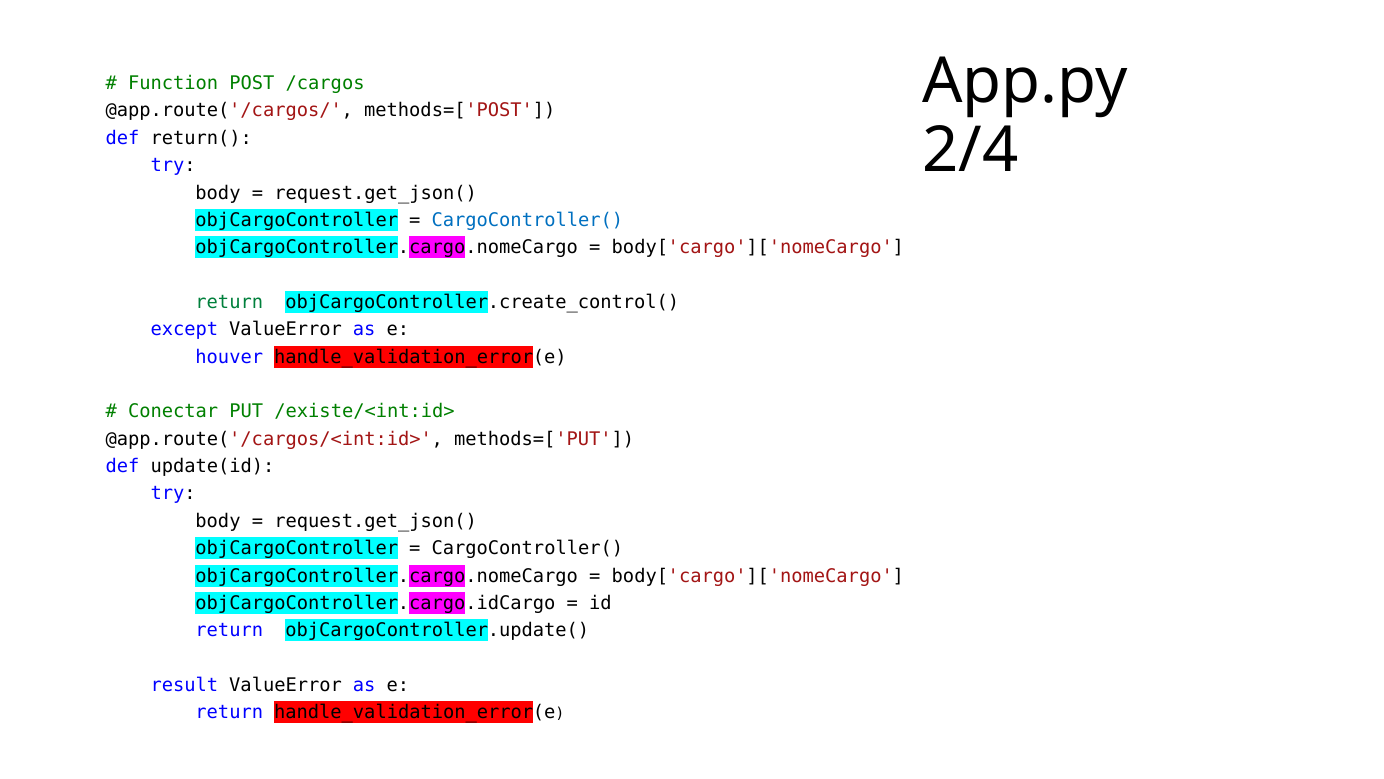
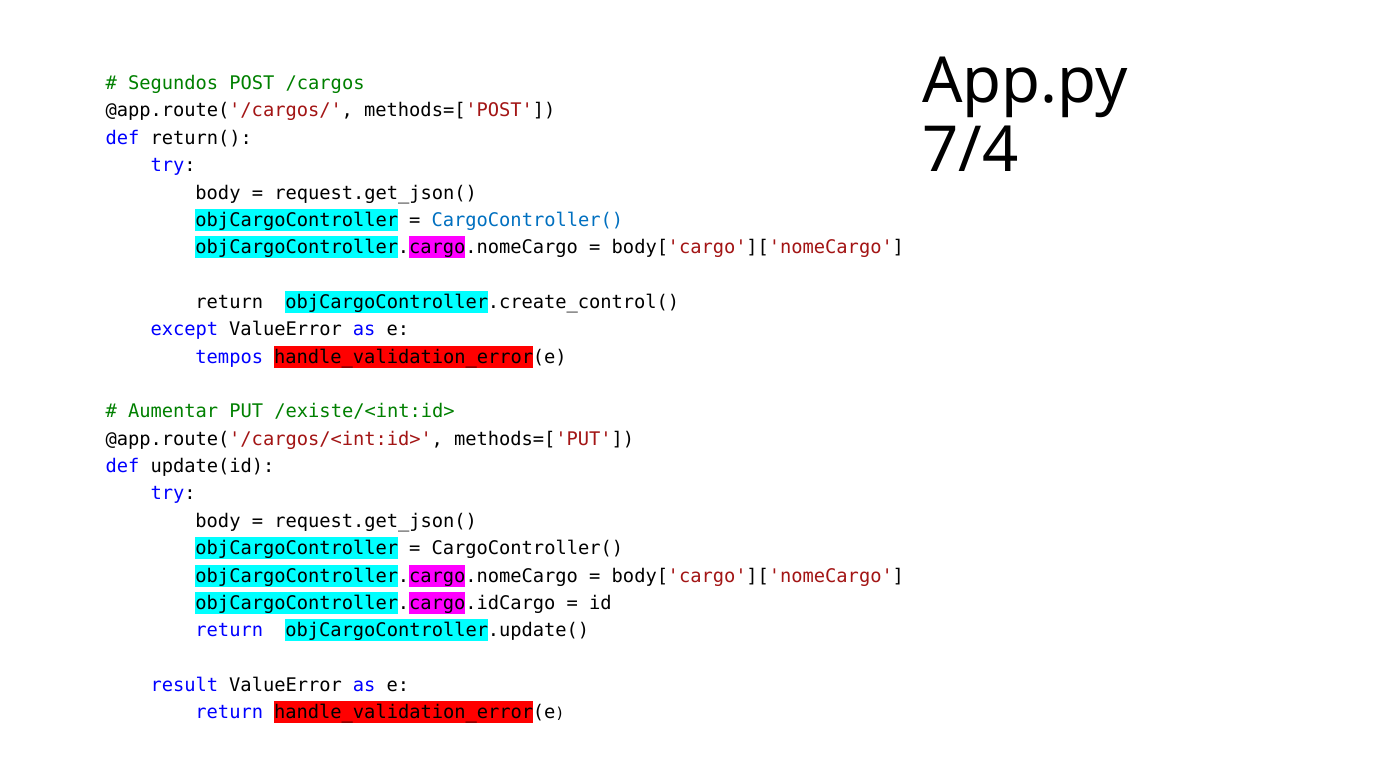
Function: Function -> Segundos
2/4: 2/4 -> 7/4
return at (229, 302) colour: green -> black
houver: houver -> tempos
Conectar: Conectar -> Aumentar
